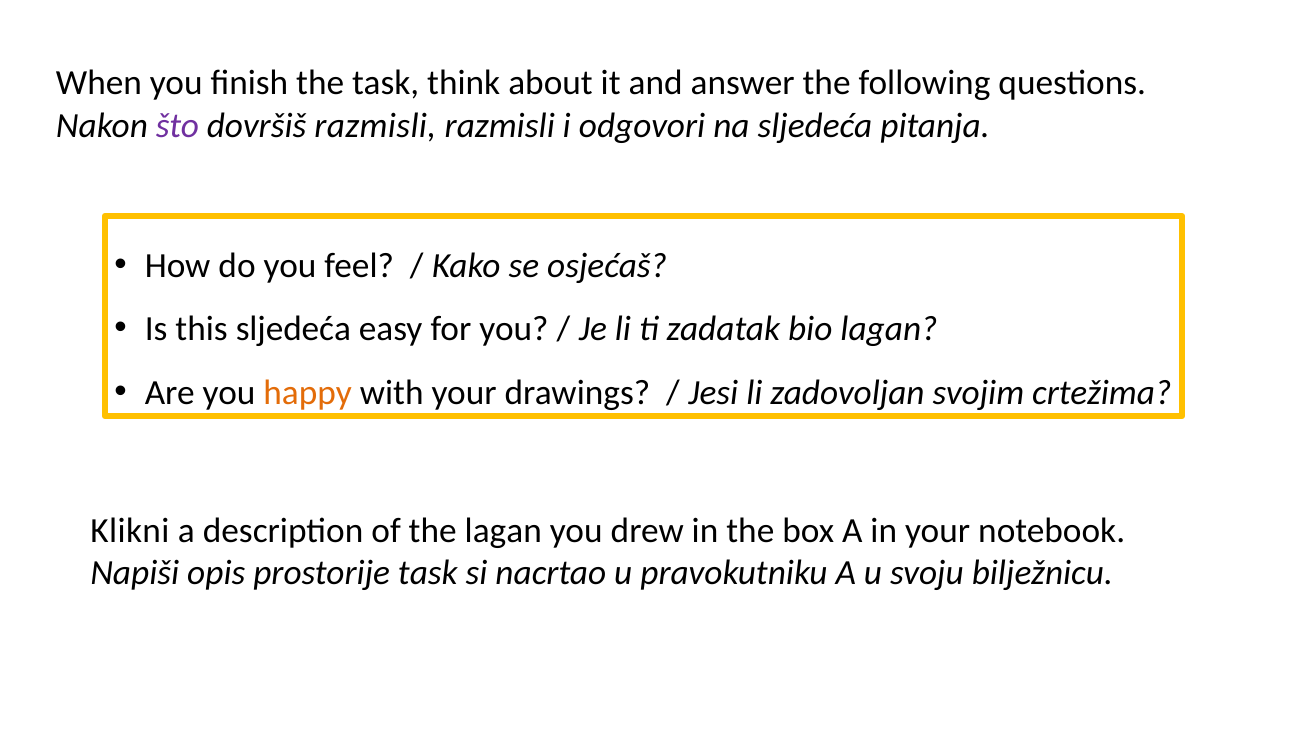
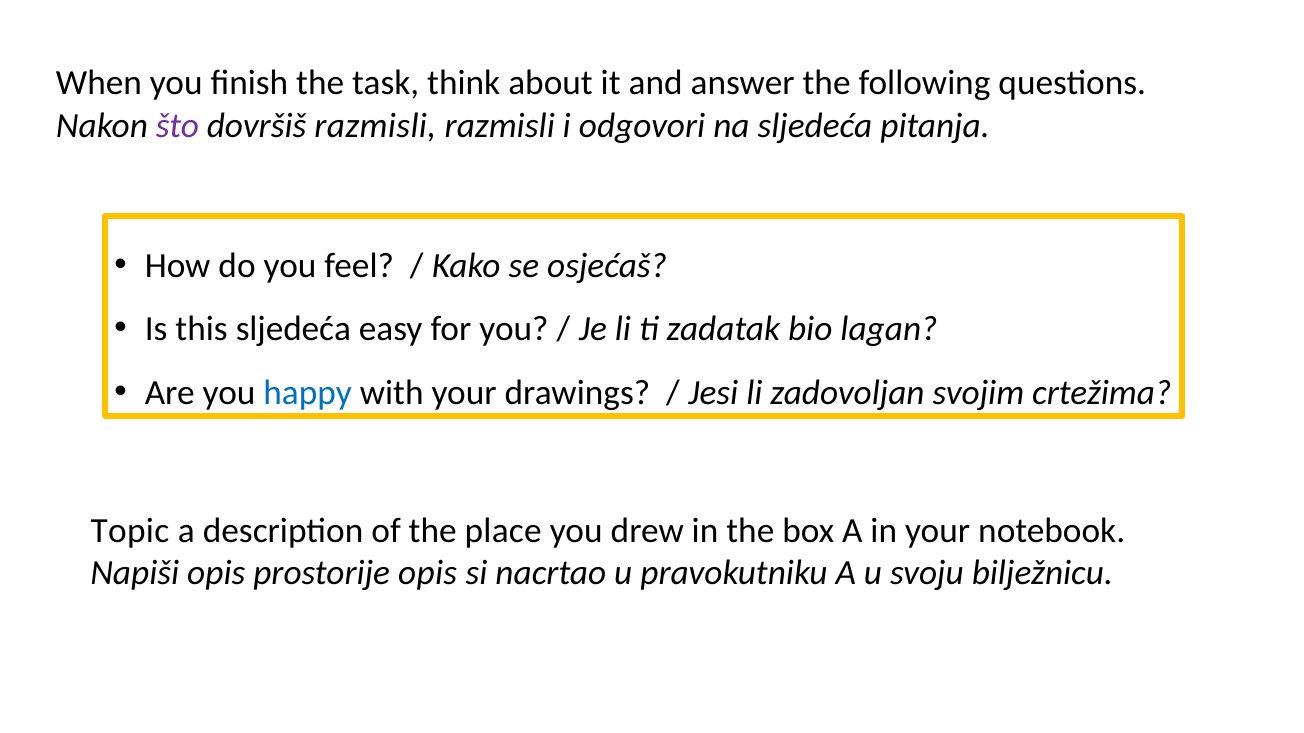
happy colour: orange -> blue
Klikni: Klikni -> Topic
the lagan: lagan -> place
prostorije task: task -> opis
